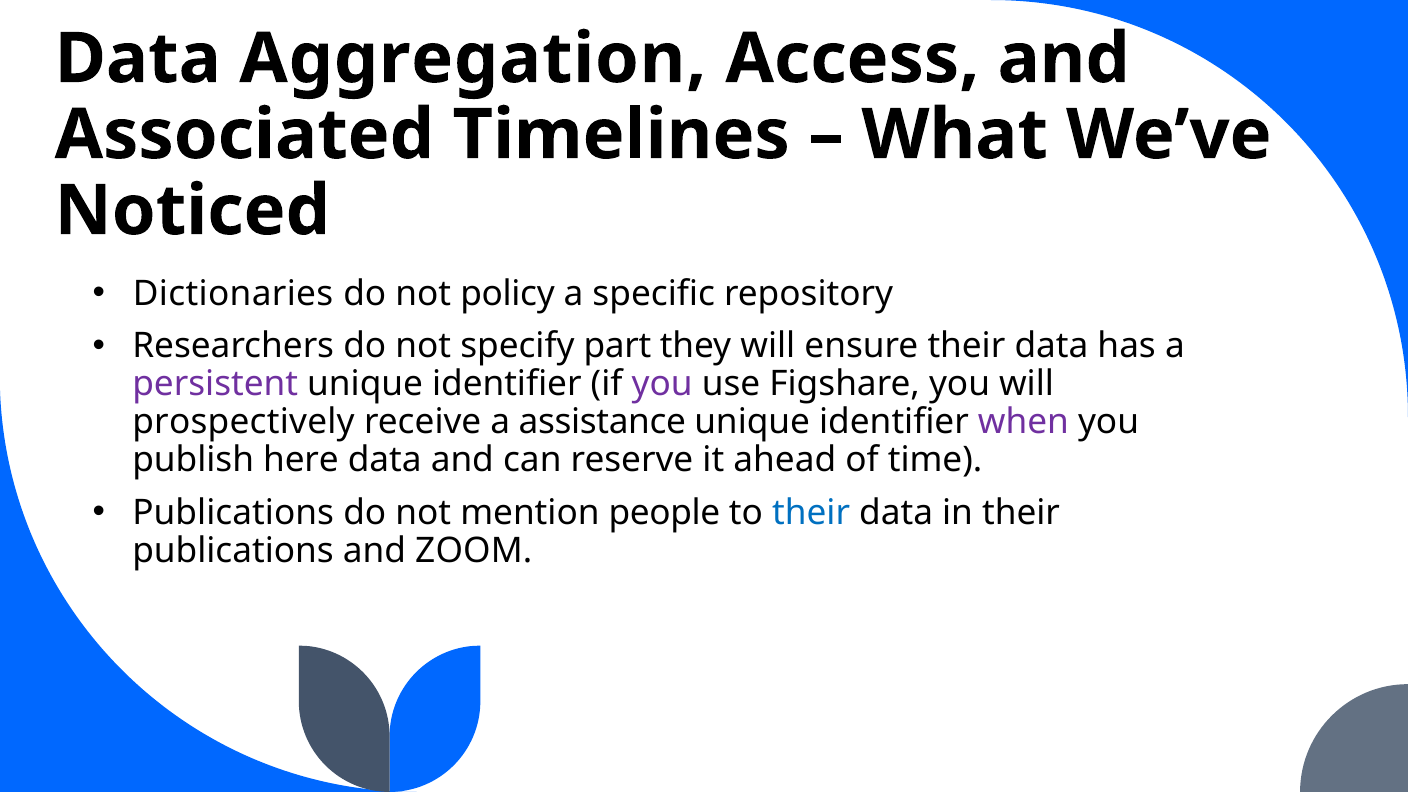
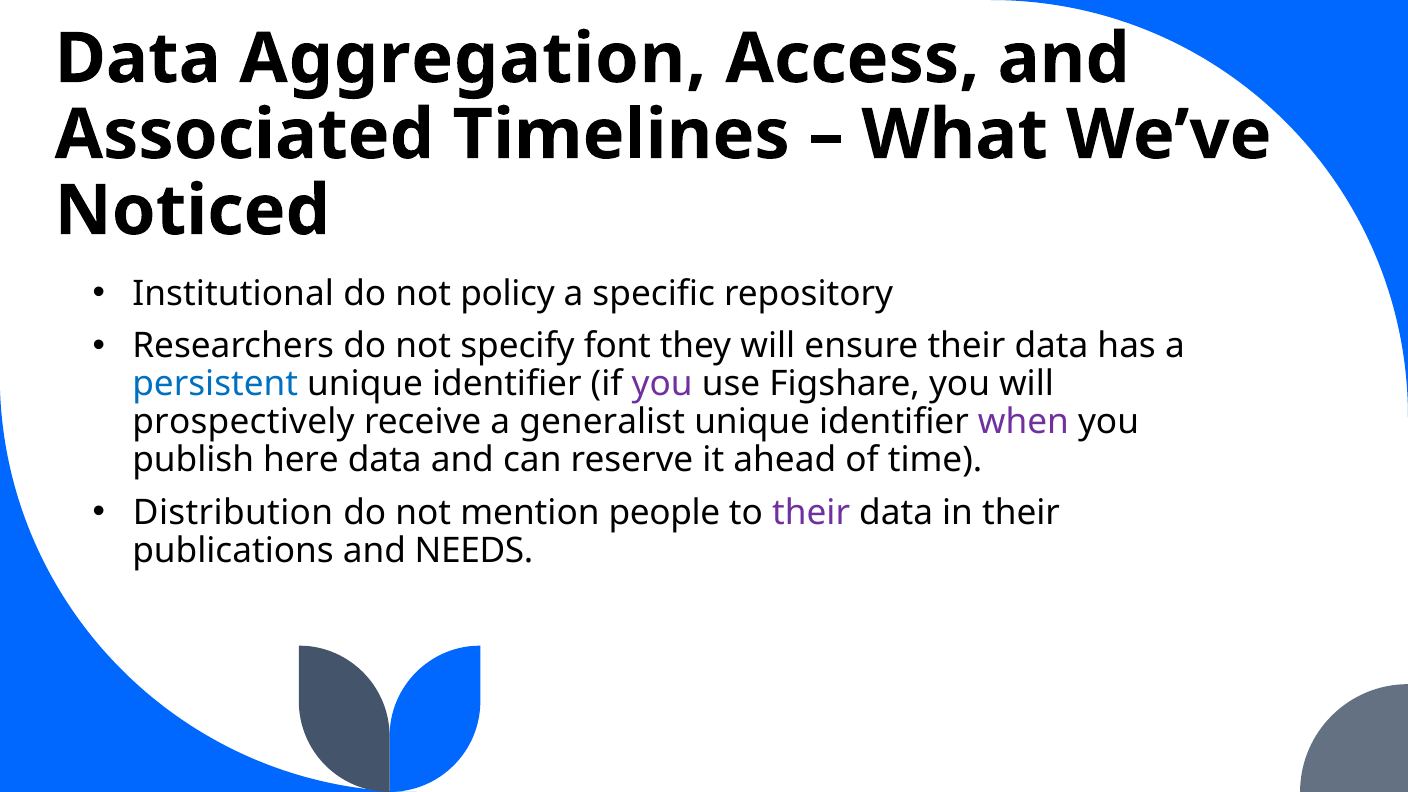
Dictionaries: Dictionaries -> Institutional
part: part -> font
persistent colour: purple -> blue
assistance: assistance -> generalist
Publications at (233, 513): Publications -> Distribution
their at (811, 513) colour: blue -> purple
ZOOM: ZOOM -> NEEDS
